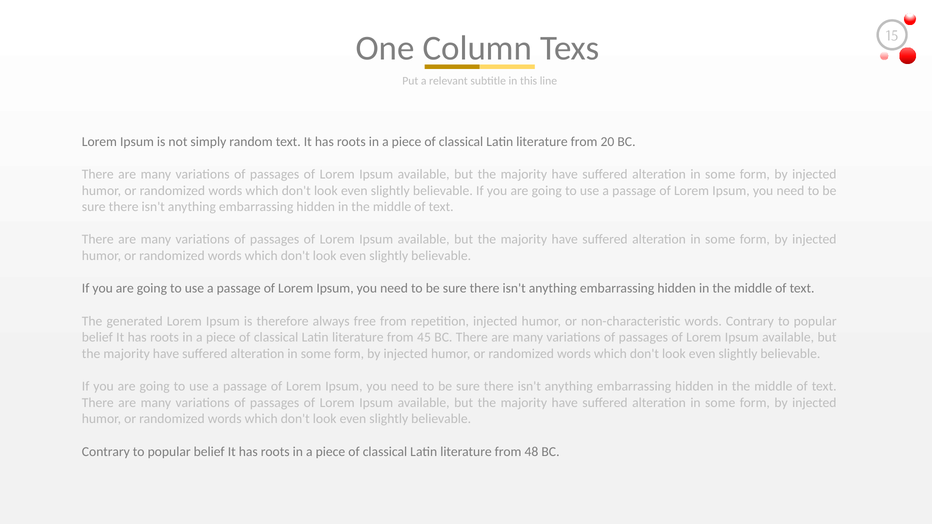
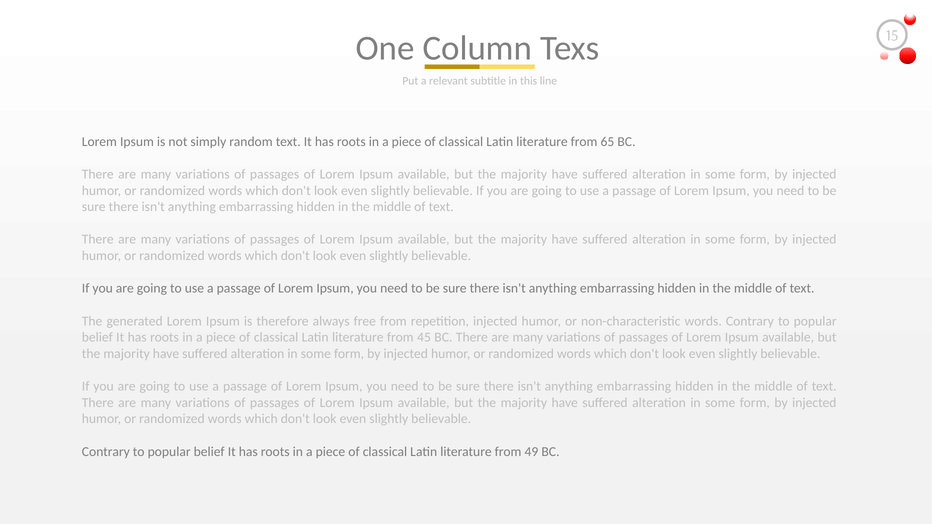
20: 20 -> 65
48: 48 -> 49
